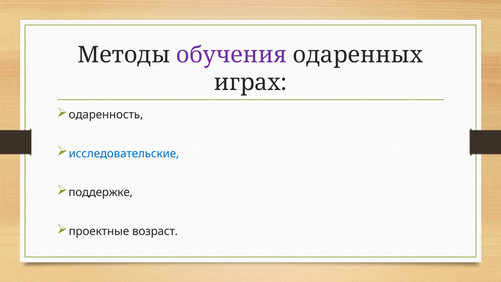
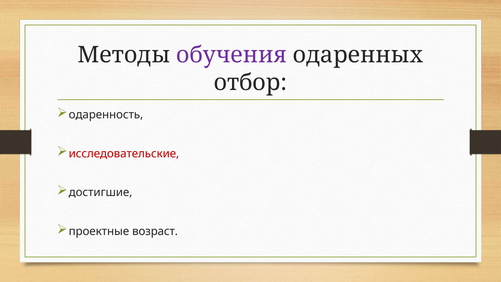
играх: играх -> отбор
исследовательские colour: blue -> red
поддержке: поддержке -> достигшие
